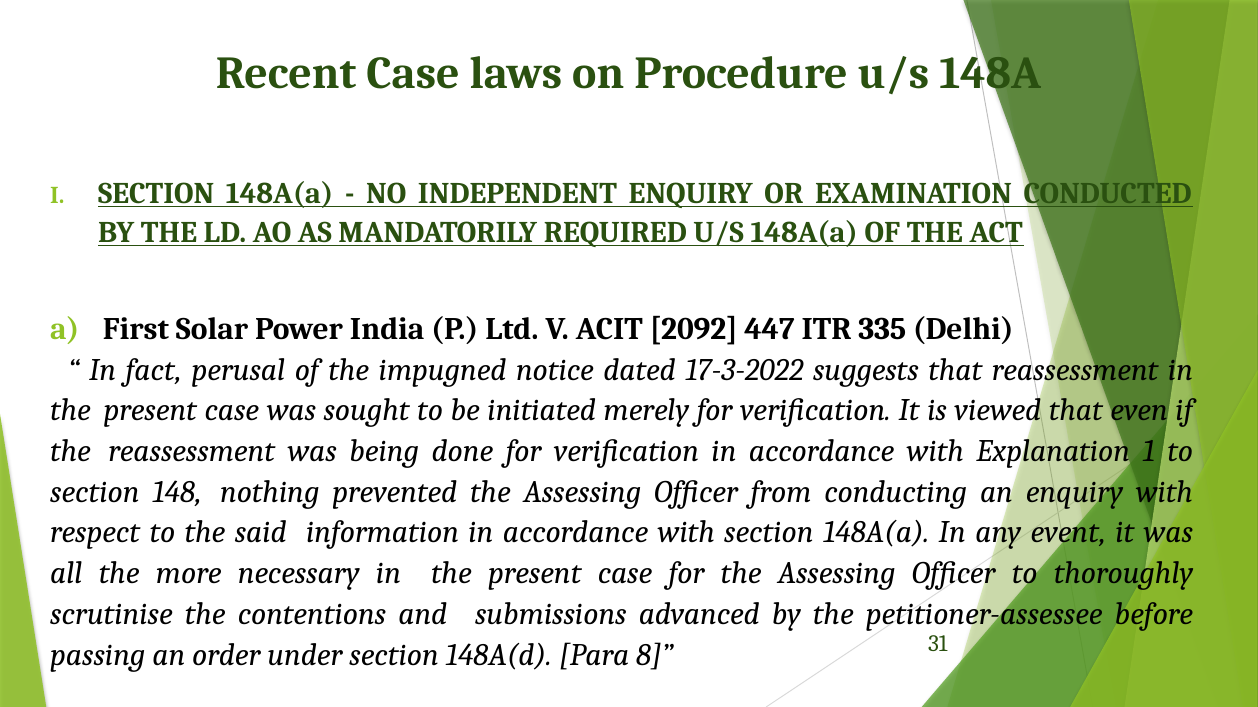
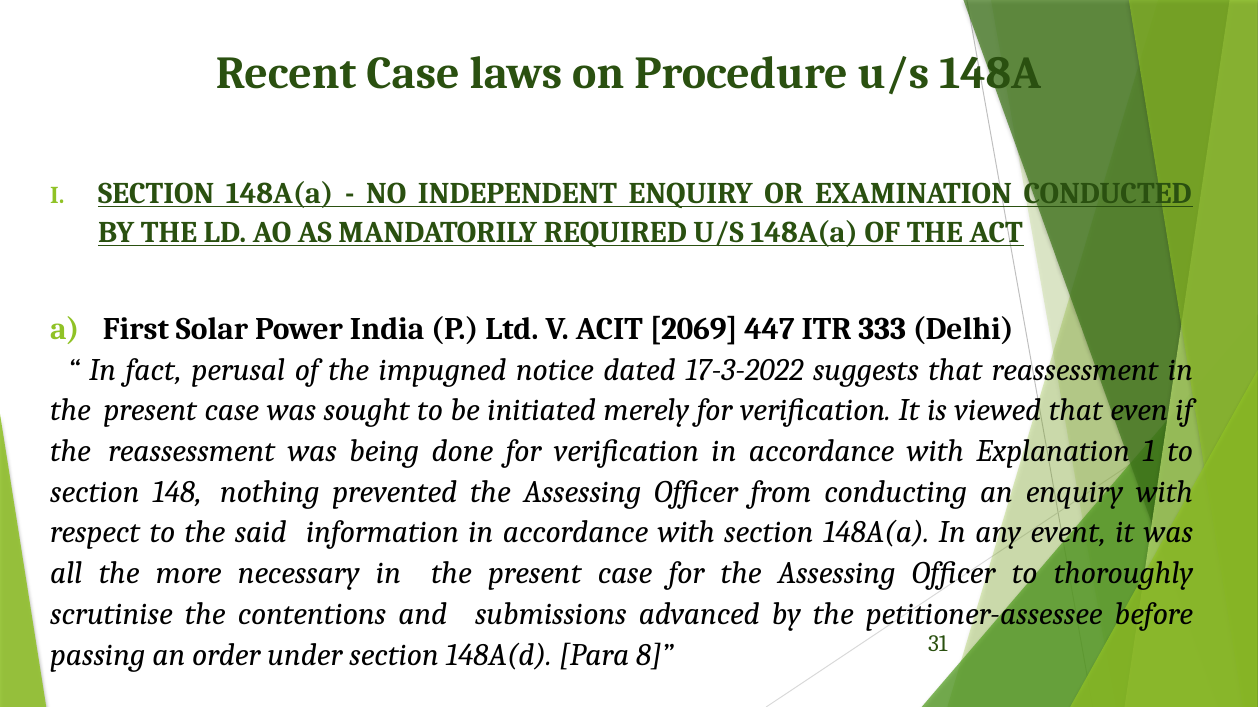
2092: 2092 -> 2069
335: 335 -> 333
